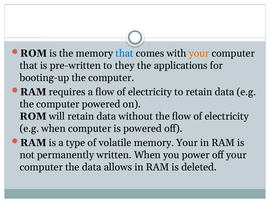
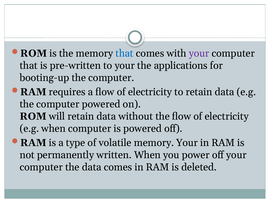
your at (199, 53) colour: orange -> purple
to they: they -> your
data allows: allows -> comes
